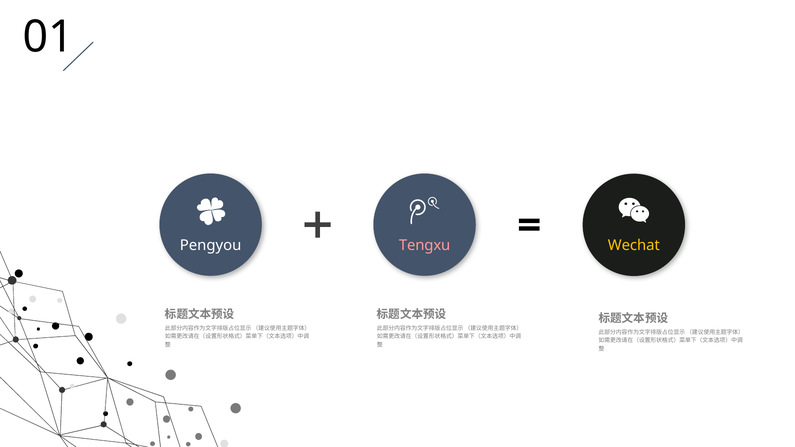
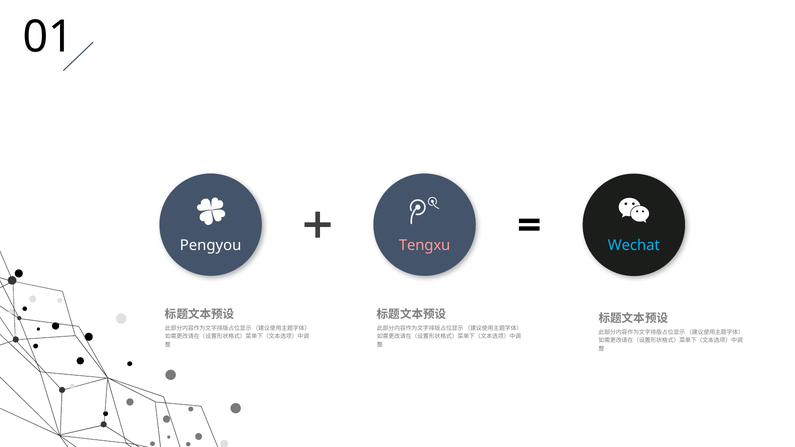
Wechat colour: yellow -> light blue
